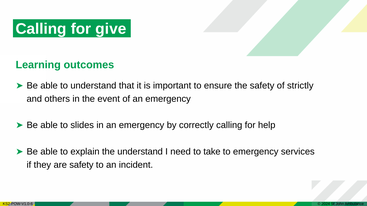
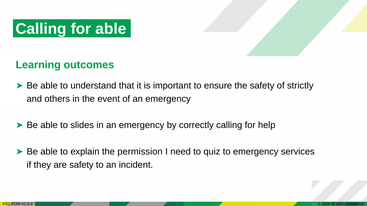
for give: give -> able
the understand: understand -> permission
take: take -> quiz
